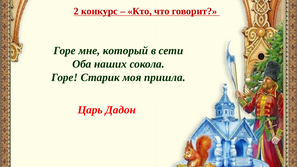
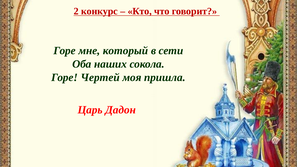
Старик: Старик -> Чертей
